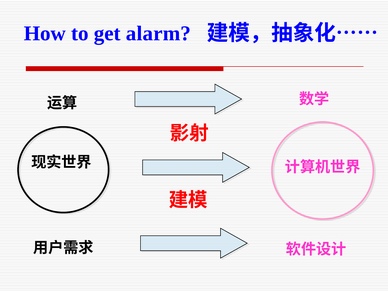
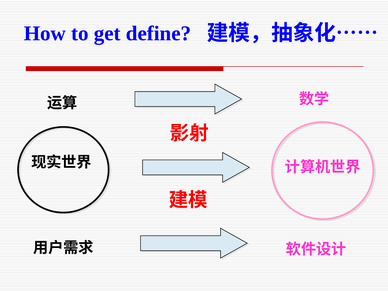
alarm: alarm -> define
